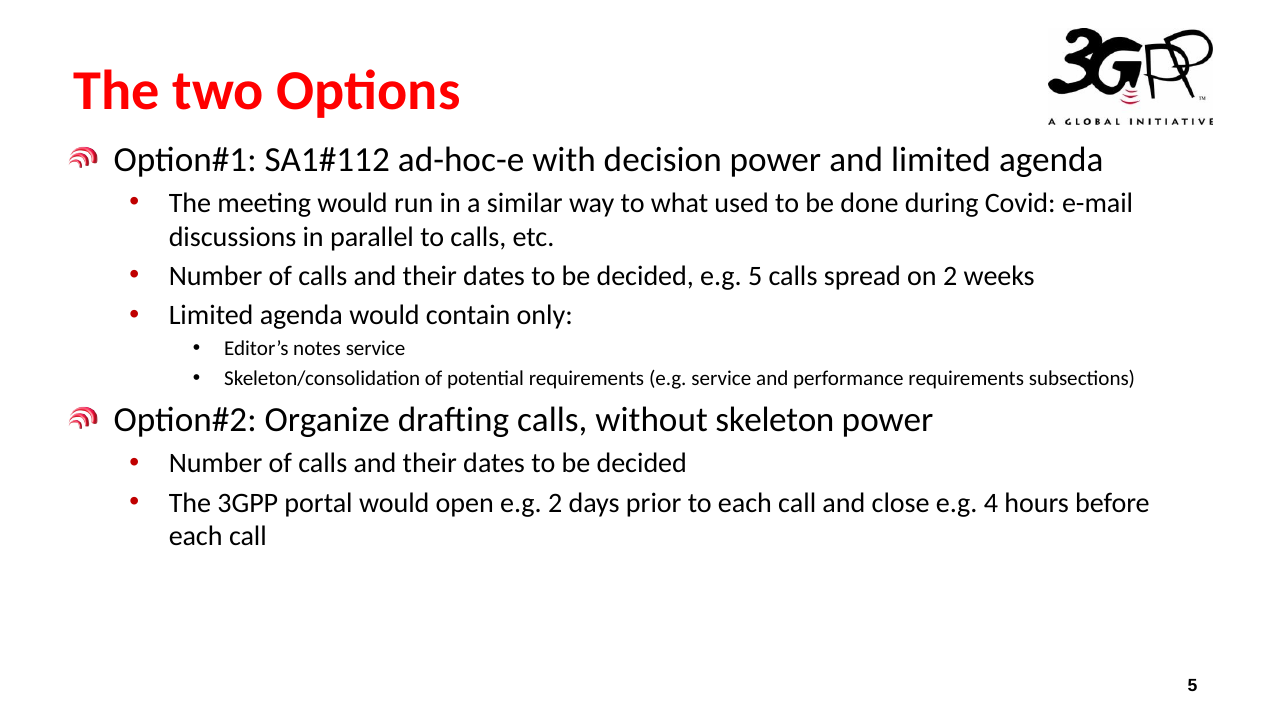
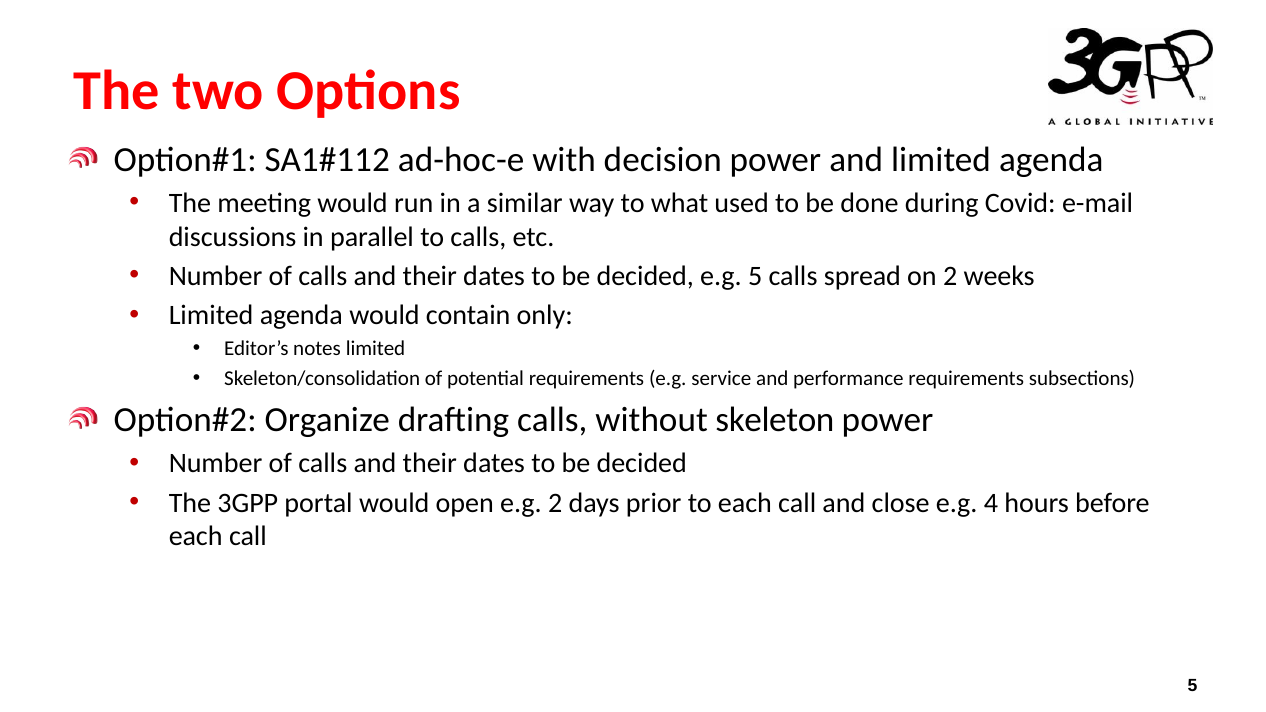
notes service: service -> limited
